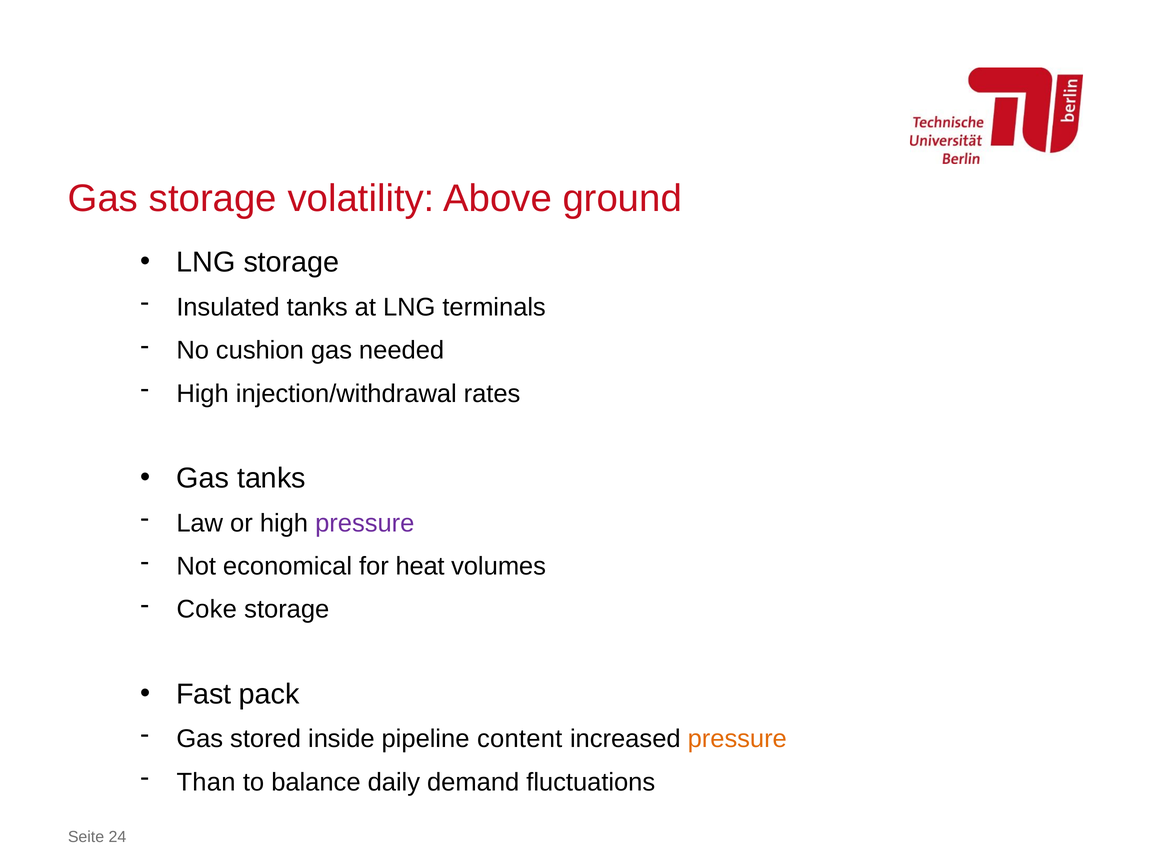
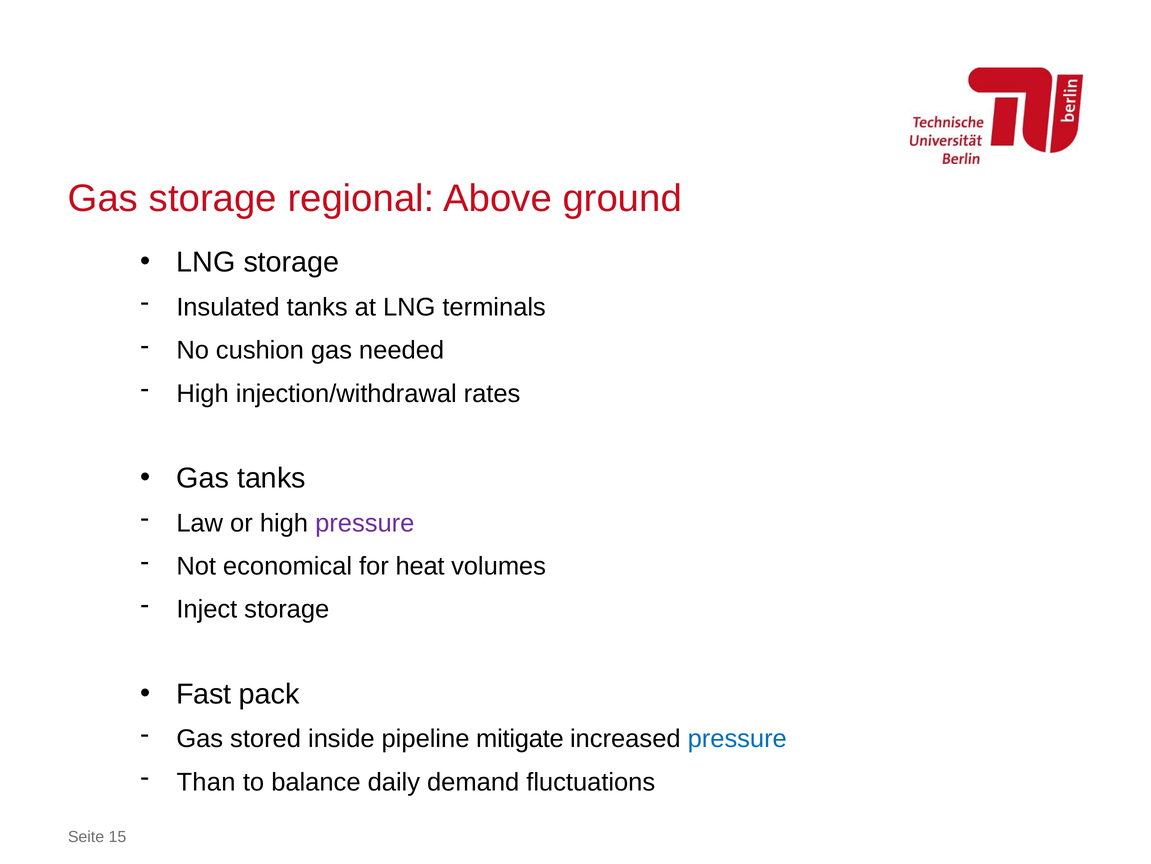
volatility: volatility -> regional
Coke: Coke -> Inject
content: content -> mitigate
pressure at (737, 738) colour: orange -> blue
24: 24 -> 15
